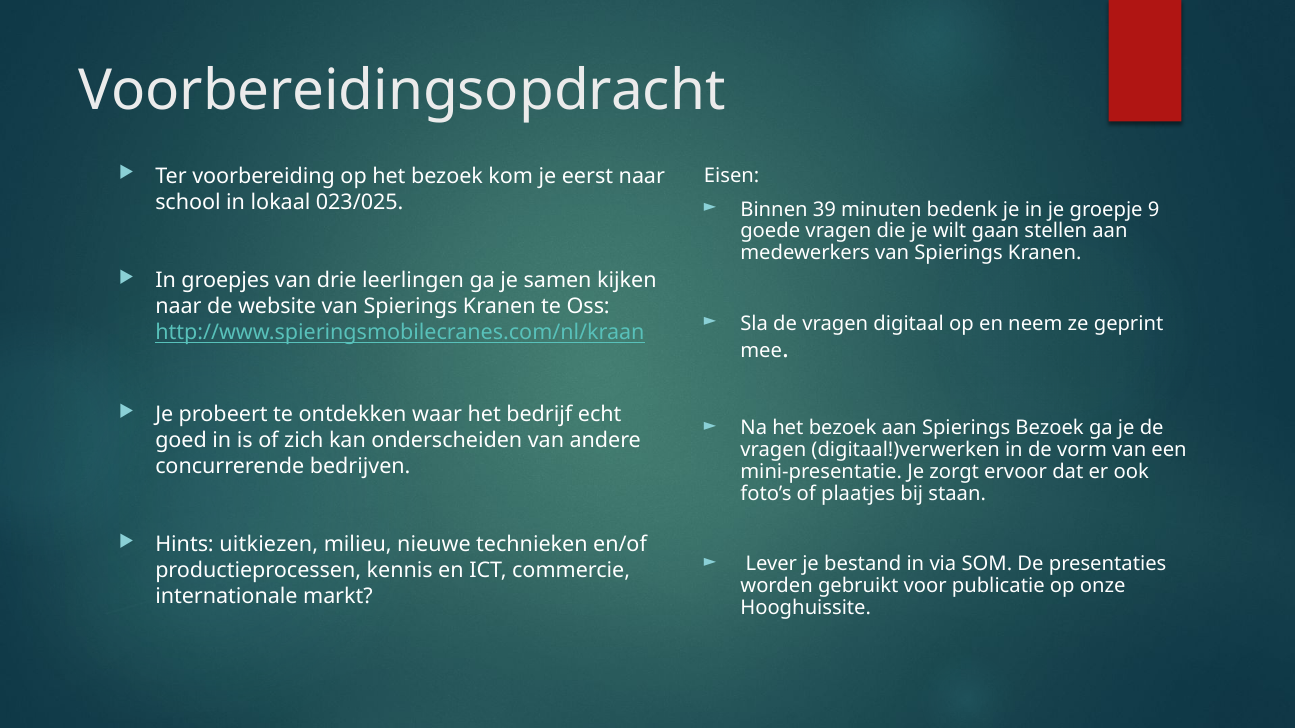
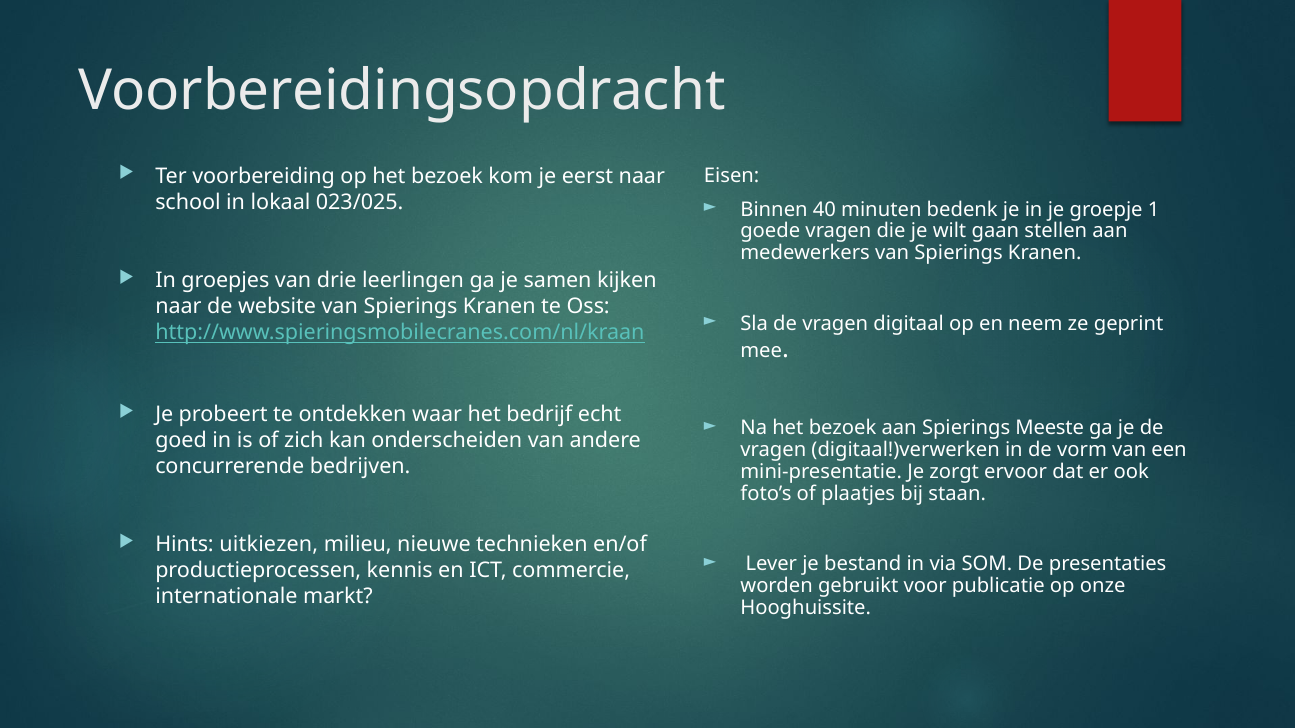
39: 39 -> 40
9: 9 -> 1
Spierings Bezoek: Bezoek -> Meeste
